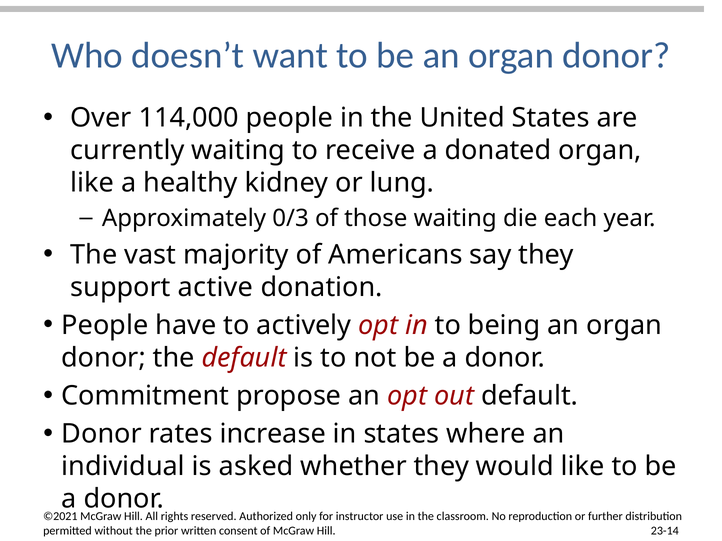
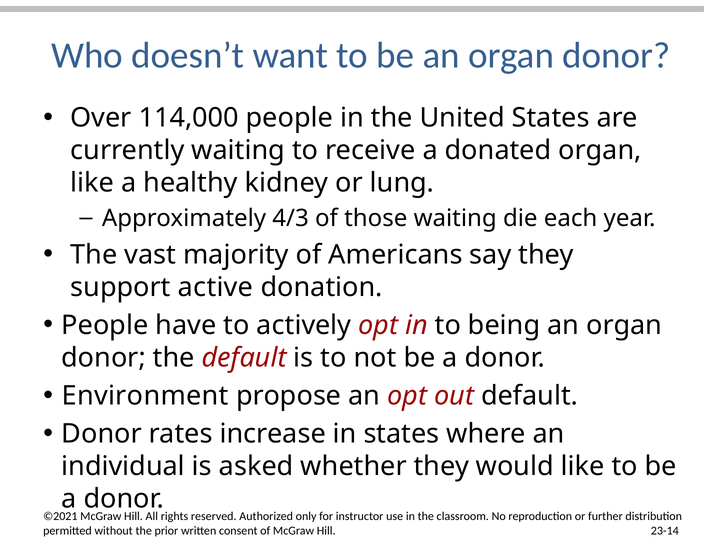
0/3: 0/3 -> 4/3
Commitment: Commitment -> Environment
